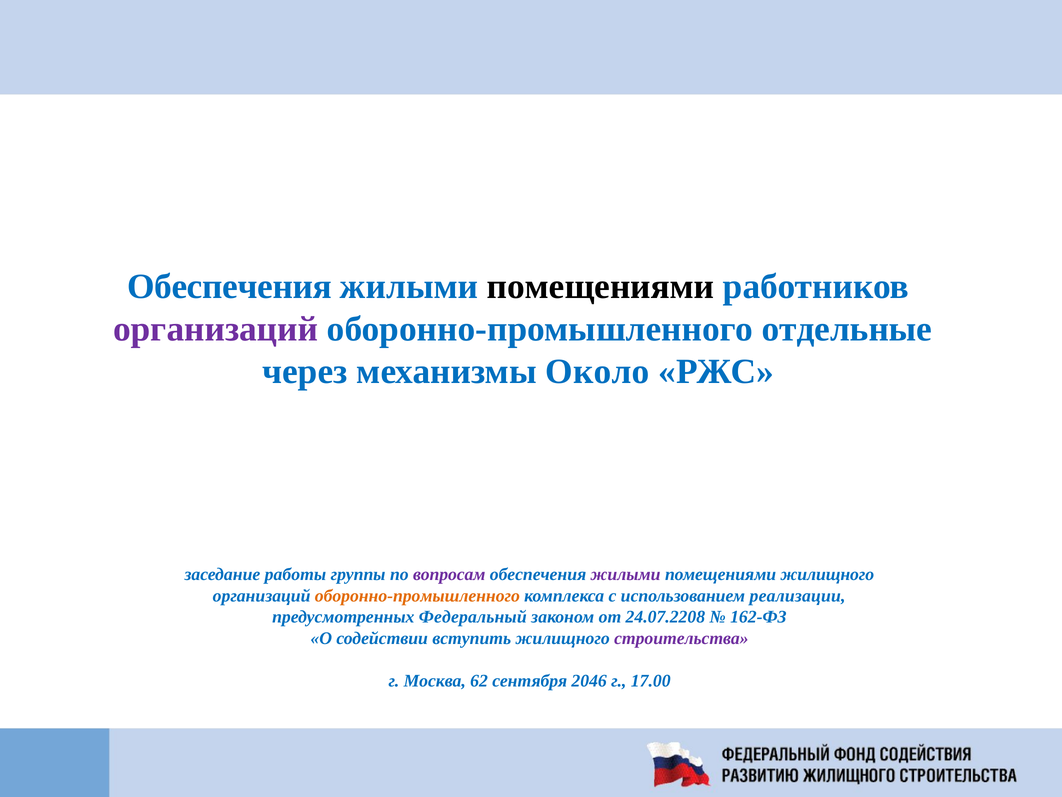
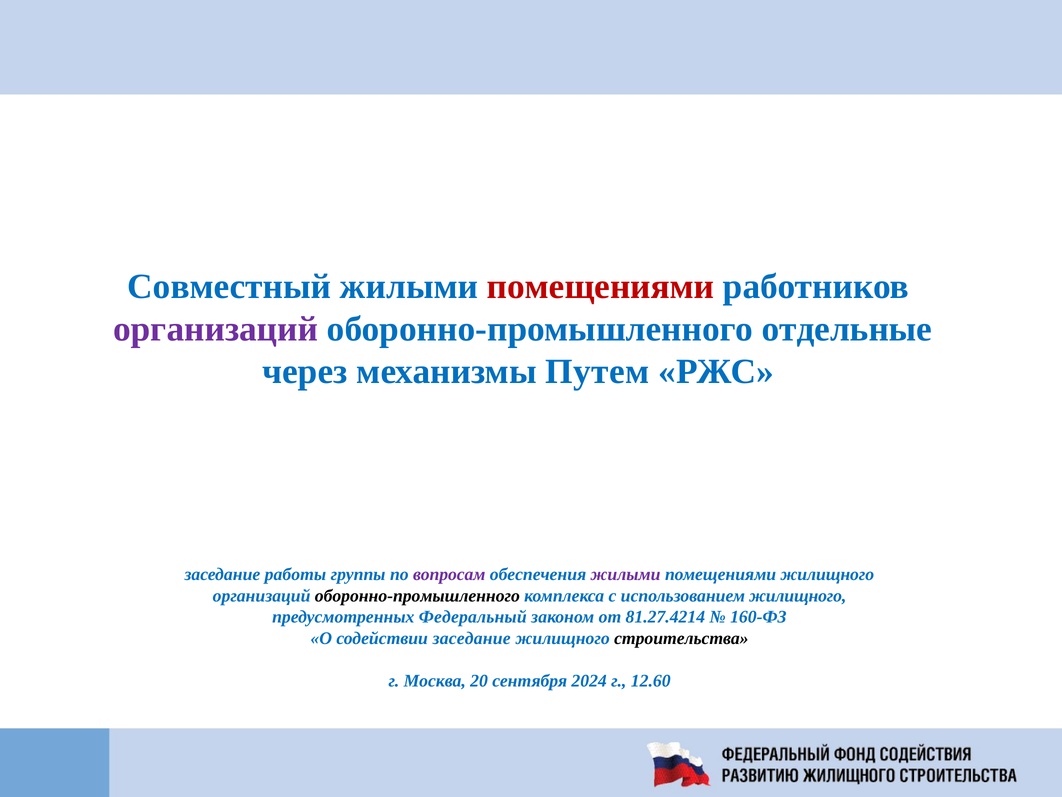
Обеспечения at (229, 286): Обеспечения -> Совместный
помещениями at (601, 286) colour: black -> red
Около: Около -> Путем
оборонно-промышленного at (417, 595) colour: orange -> black
использованием реализации: реализации -> жилищного
24.07.2208: 24.07.2208 -> 81.27.4214
162-ФЗ: 162-ФЗ -> 160-ФЗ
содействии вступить: вступить -> заседание
строительства colour: purple -> black
62: 62 -> 20
2046: 2046 -> 2024
17.00: 17.00 -> 12.60
